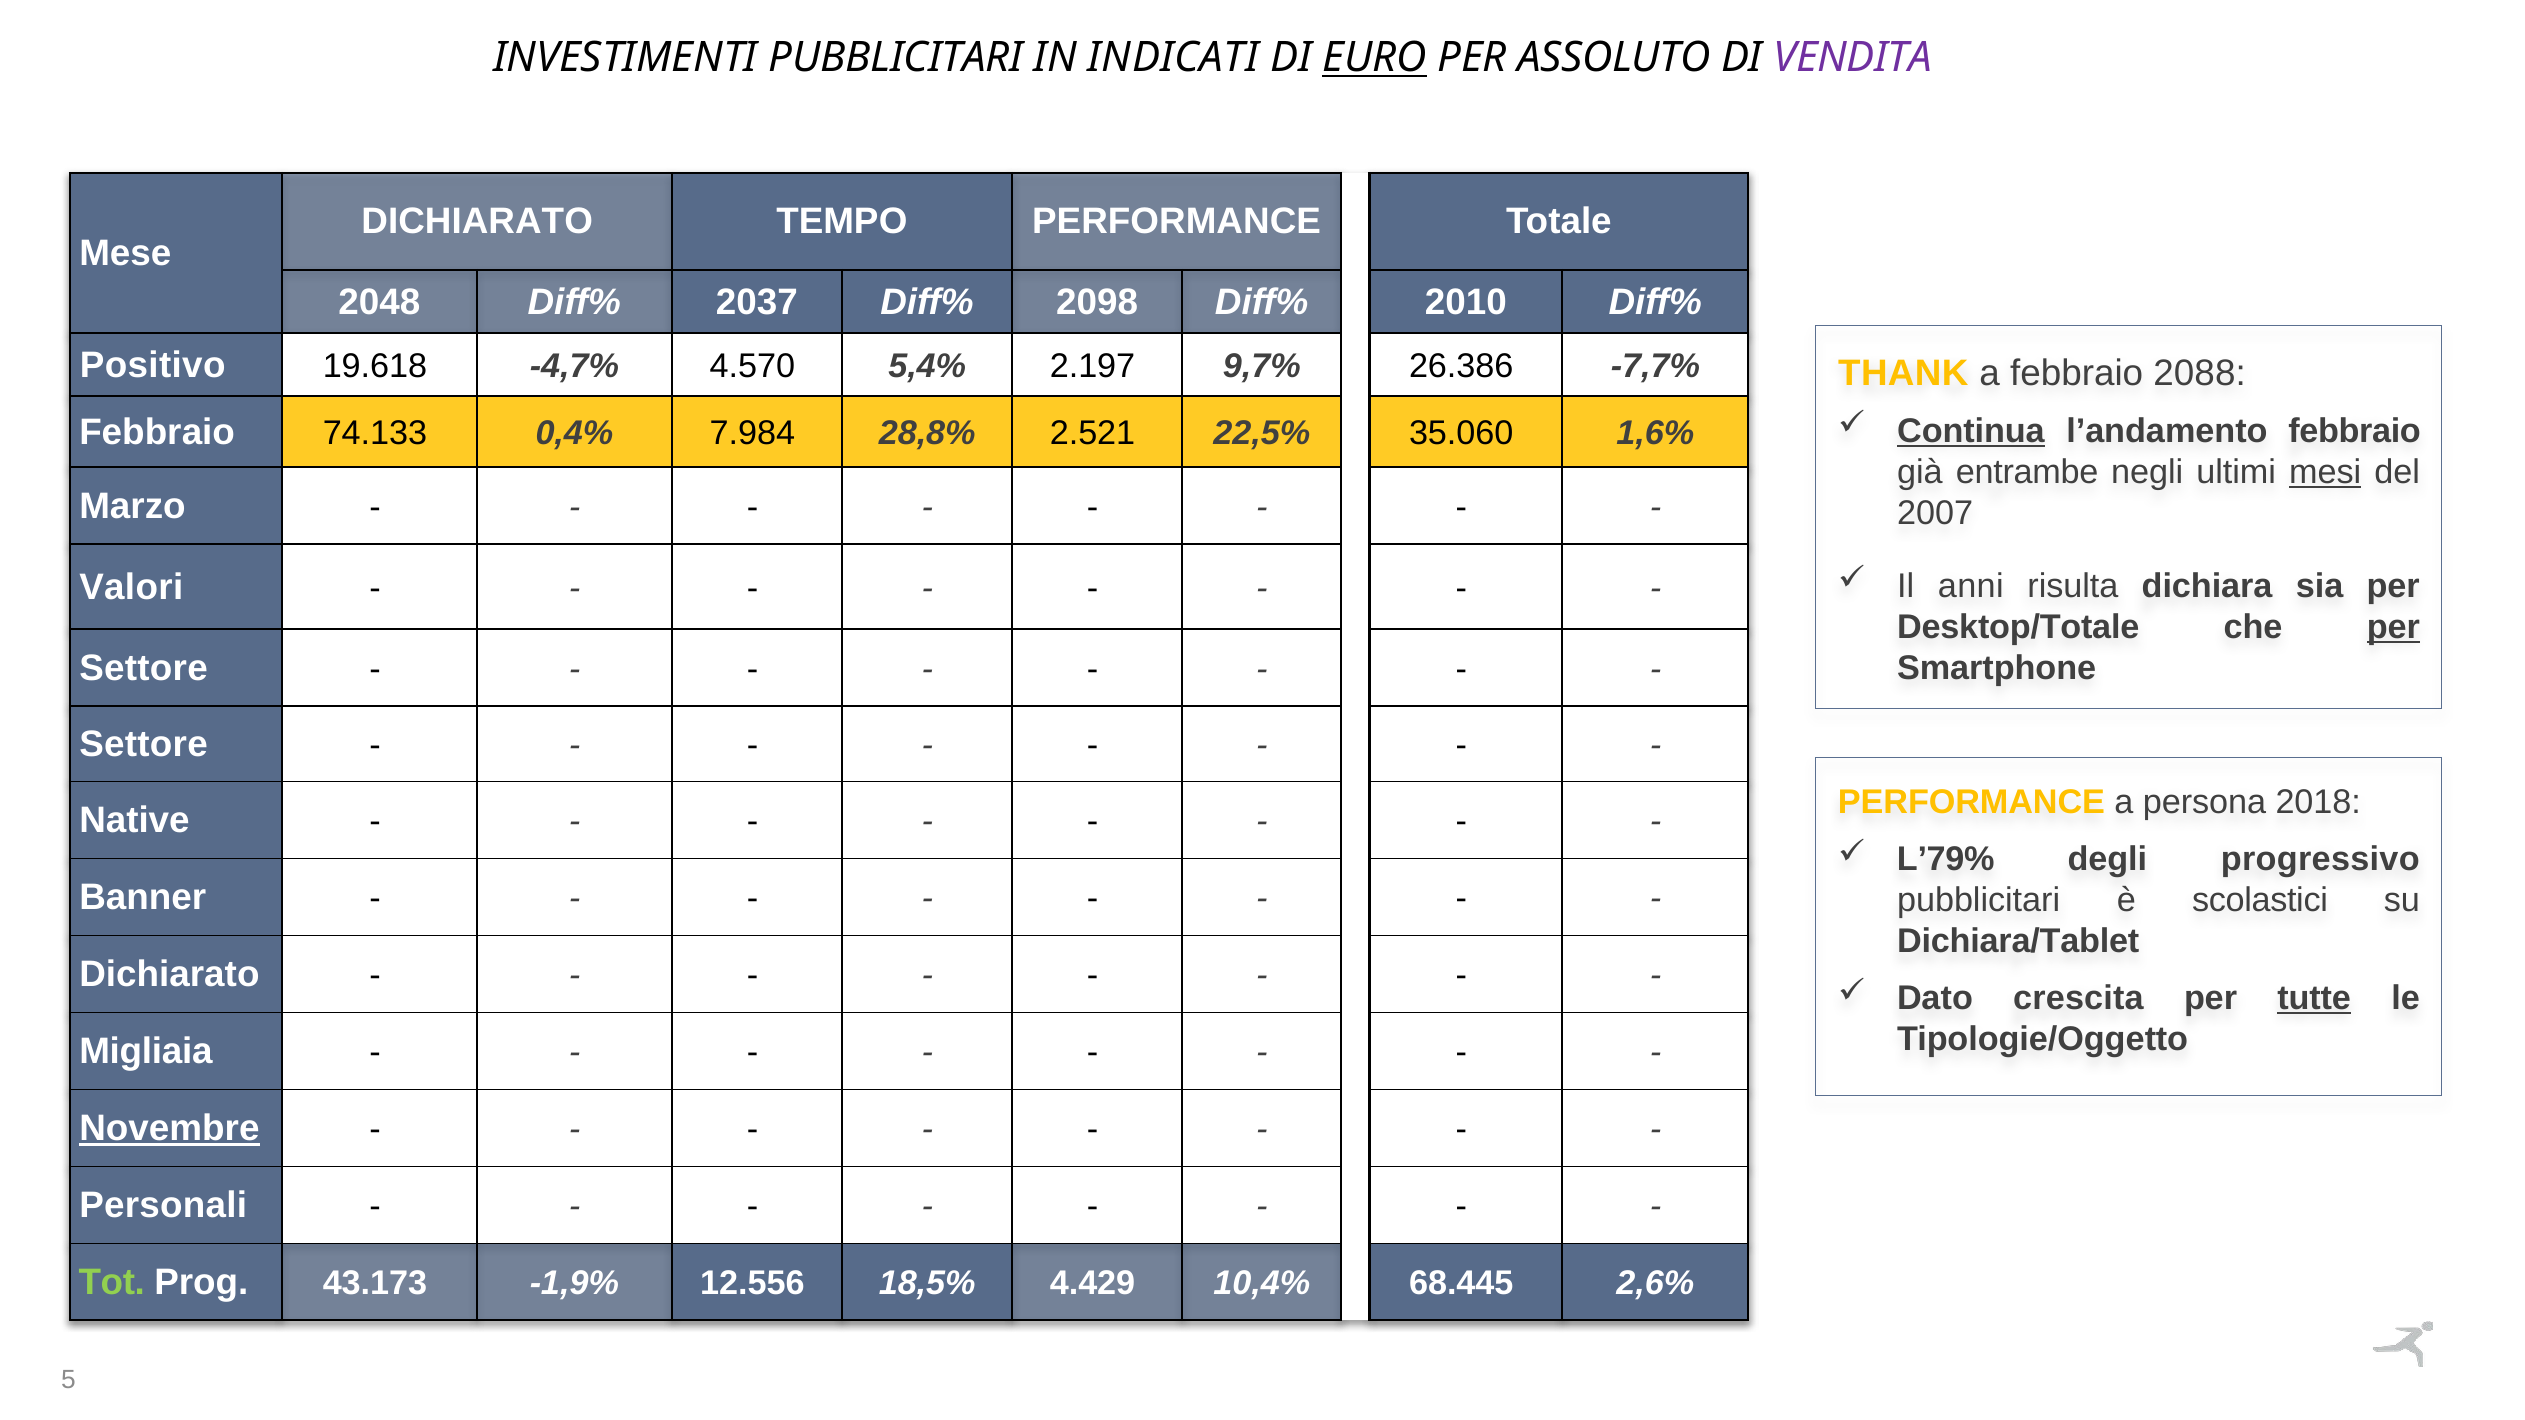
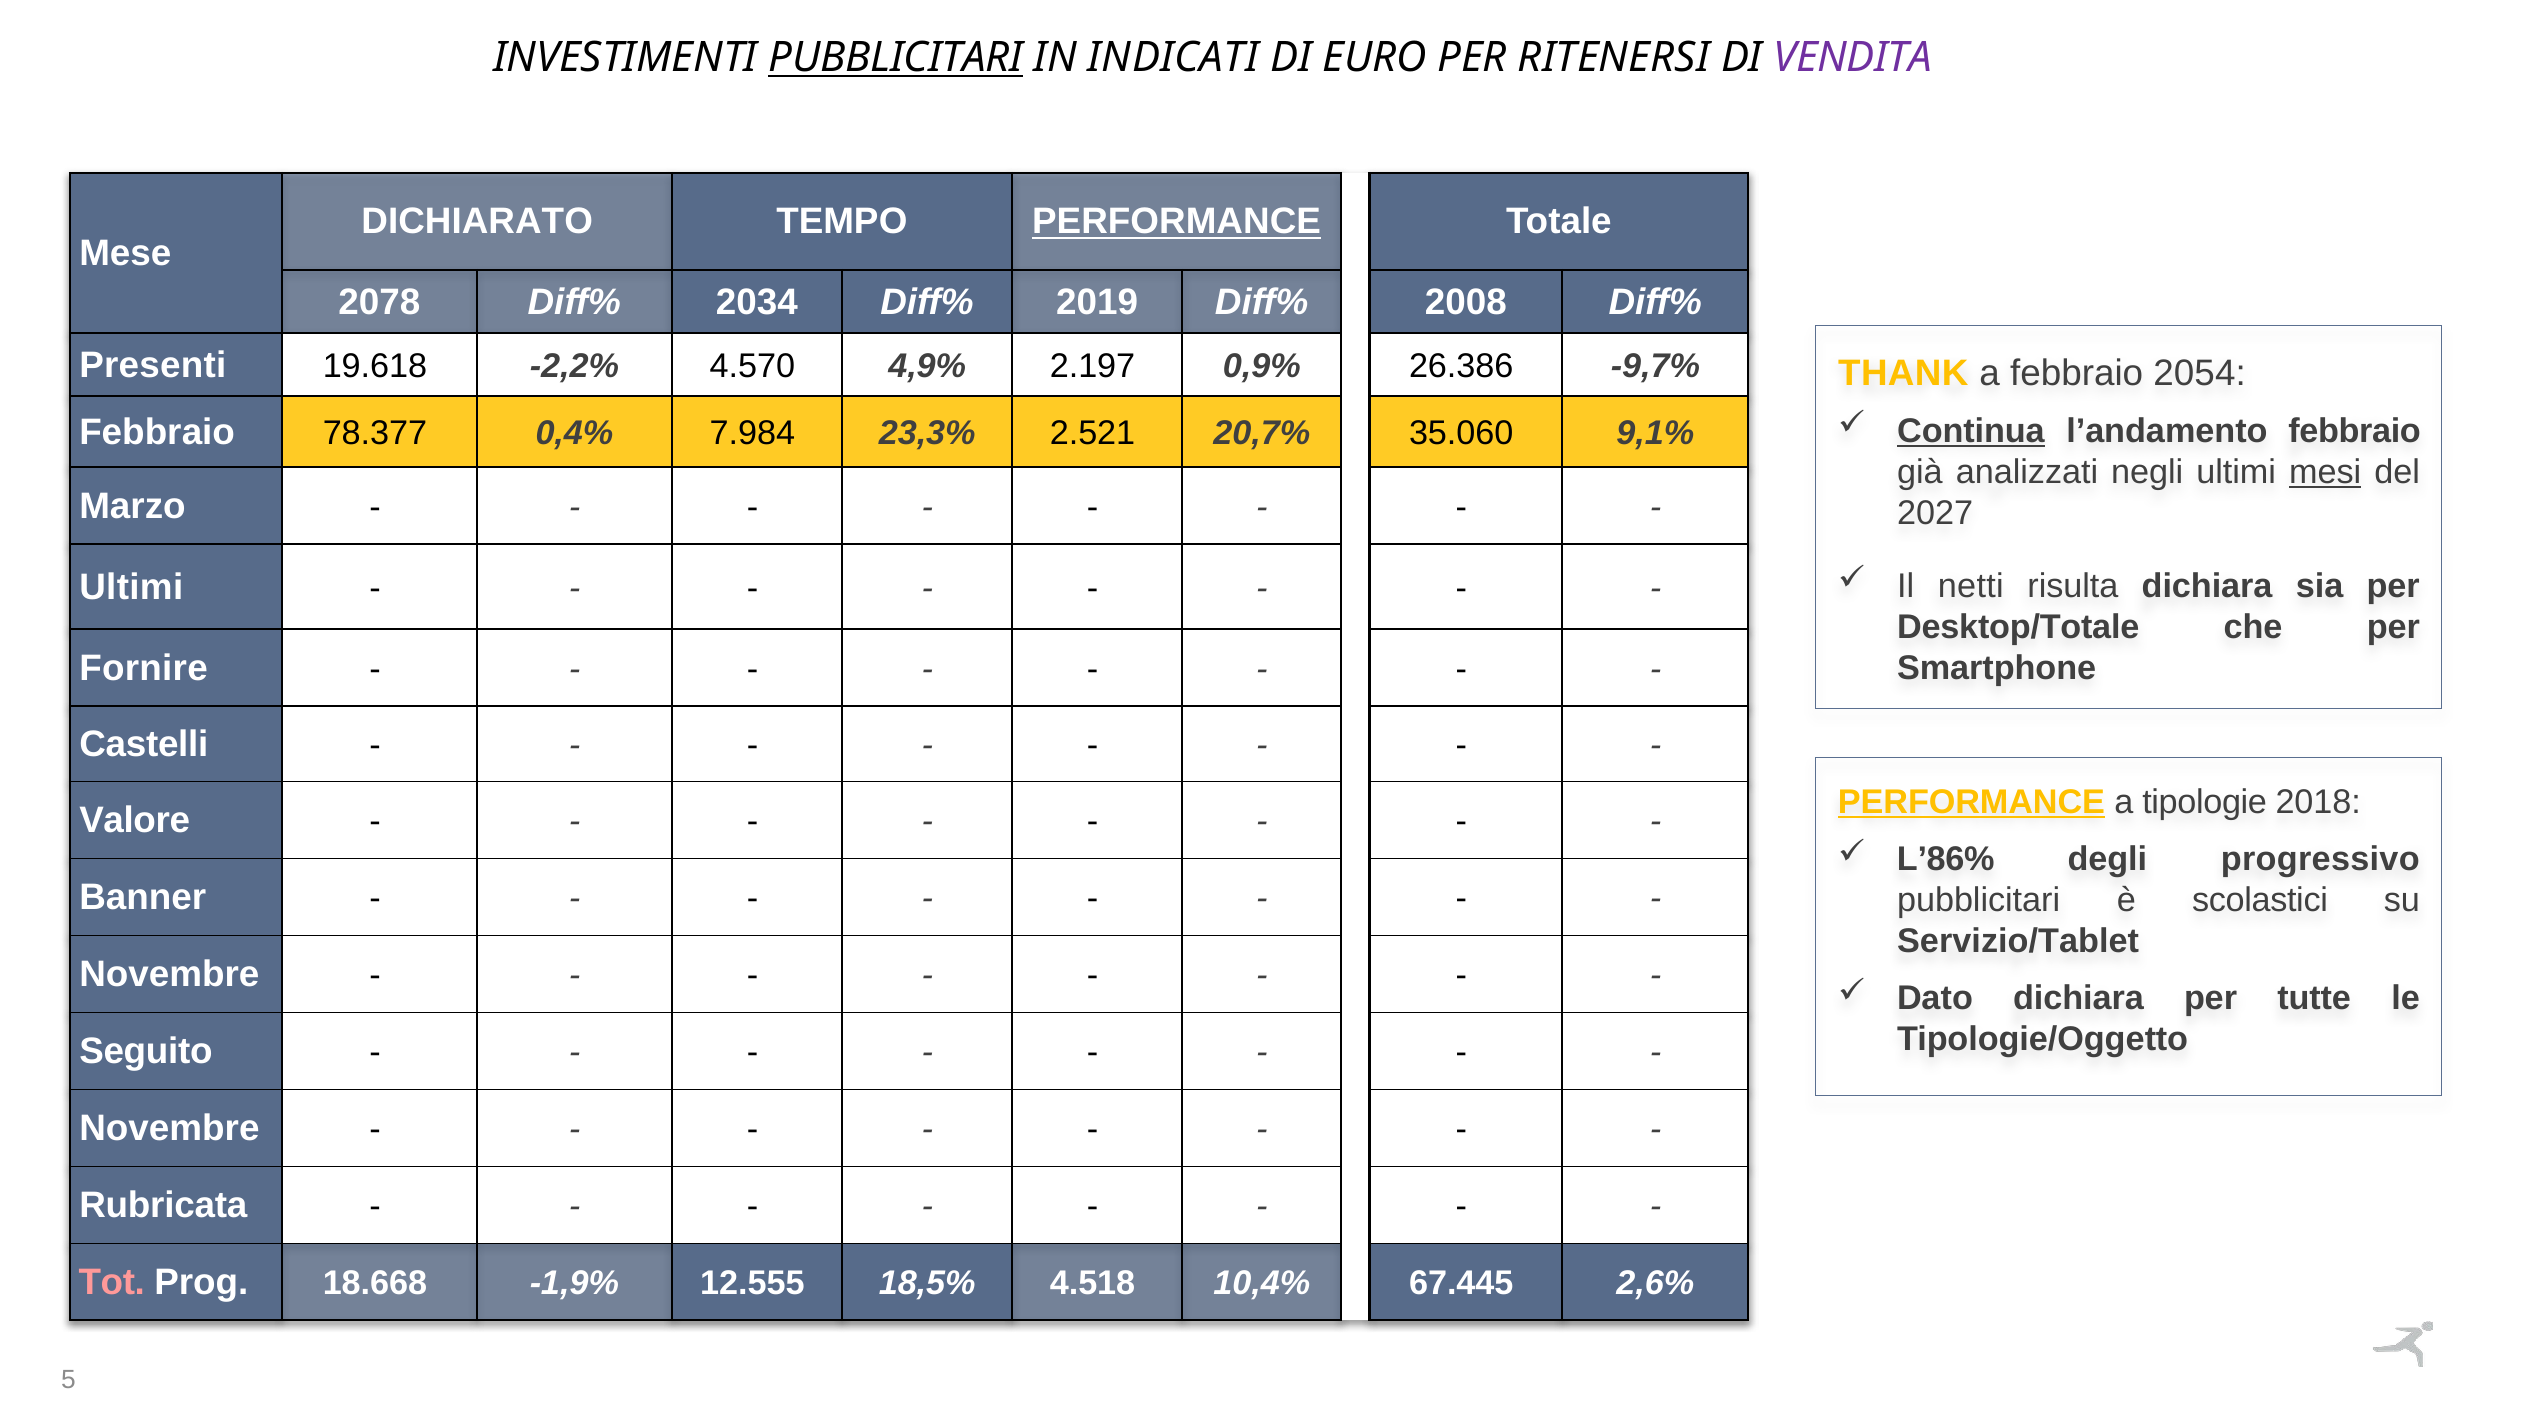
PUBBLICITARI at (896, 58) underline: none -> present
EURO underline: present -> none
ASSOLUTO: ASSOLUTO -> RITENERSI
PERFORMANCE at (1177, 222) underline: none -> present
2048: 2048 -> 2078
2037: 2037 -> 2034
2098: 2098 -> 2019
2010: 2010 -> 2008
Positivo: Positivo -> Presenti
-4,7%: -4,7% -> -2,2%
5,4%: 5,4% -> 4,9%
9,7%: 9,7% -> 0,9%
-7,7%: -7,7% -> -9,7%
2088: 2088 -> 2054
74.133: 74.133 -> 78.377
28,8%: 28,8% -> 23,3%
22,5%: 22,5% -> 20,7%
1,6%: 1,6% -> 9,1%
entrambe: entrambe -> analizzati
2007: 2007 -> 2027
anni: anni -> netti
Valori at (131, 587): Valori -> Ultimi
per at (2393, 627) underline: present -> none
Settore at (144, 668): Settore -> Fornire
Settore at (144, 745): Settore -> Castelli
PERFORMANCE at (1972, 803) underline: none -> present
persona: persona -> tipologie
Native: Native -> Valore
L’79%: L’79% -> L’86%
Dichiara/Tablet: Dichiara/Tablet -> Servizio/Tablet
Dichiarato at (169, 975): Dichiarato -> Novembre
Dato crescita: crescita -> dichiara
tutte underline: present -> none
Migliaia: Migliaia -> Seguito
Novembre at (169, 1129) underline: present -> none
Personali: Personali -> Rubricata
Tot colour: light green -> pink
43.173: 43.173 -> 18.668
12.556: 12.556 -> 12.555
4.429: 4.429 -> 4.518
68.445: 68.445 -> 67.445
